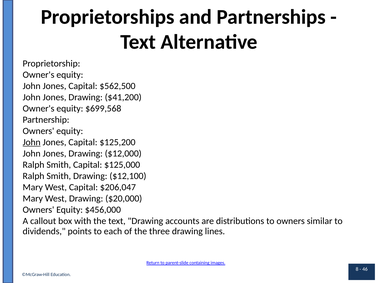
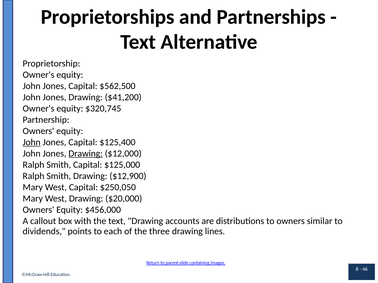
$699,568: $699,568 -> $320,745
$125,200: $125,200 -> $125,400
Drawing at (86, 154) underline: none -> present
$12,100: $12,100 -> $12,900
$206,047: $206,047 -> $250,050
